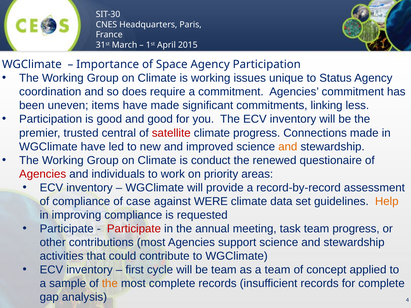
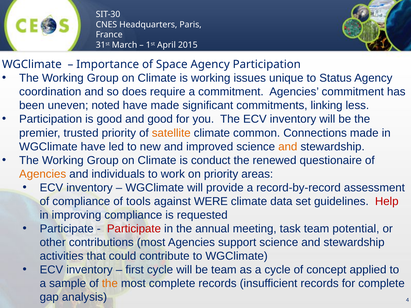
items: items -> noted
trusted central: central -> priority
satellite colour: red -> orange
climate progress: progress -> common
Agencies at (43, 174) colour: red -> orange
case: case -> tools
Help colour: orange -> red
team progress: progress -> potential
a team: team -> cycle
